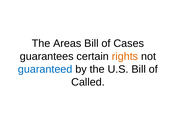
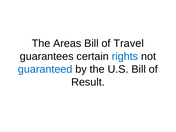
Cases: Cases -> Travel
rights colour: orange -> blue
Called: Called -> Result
